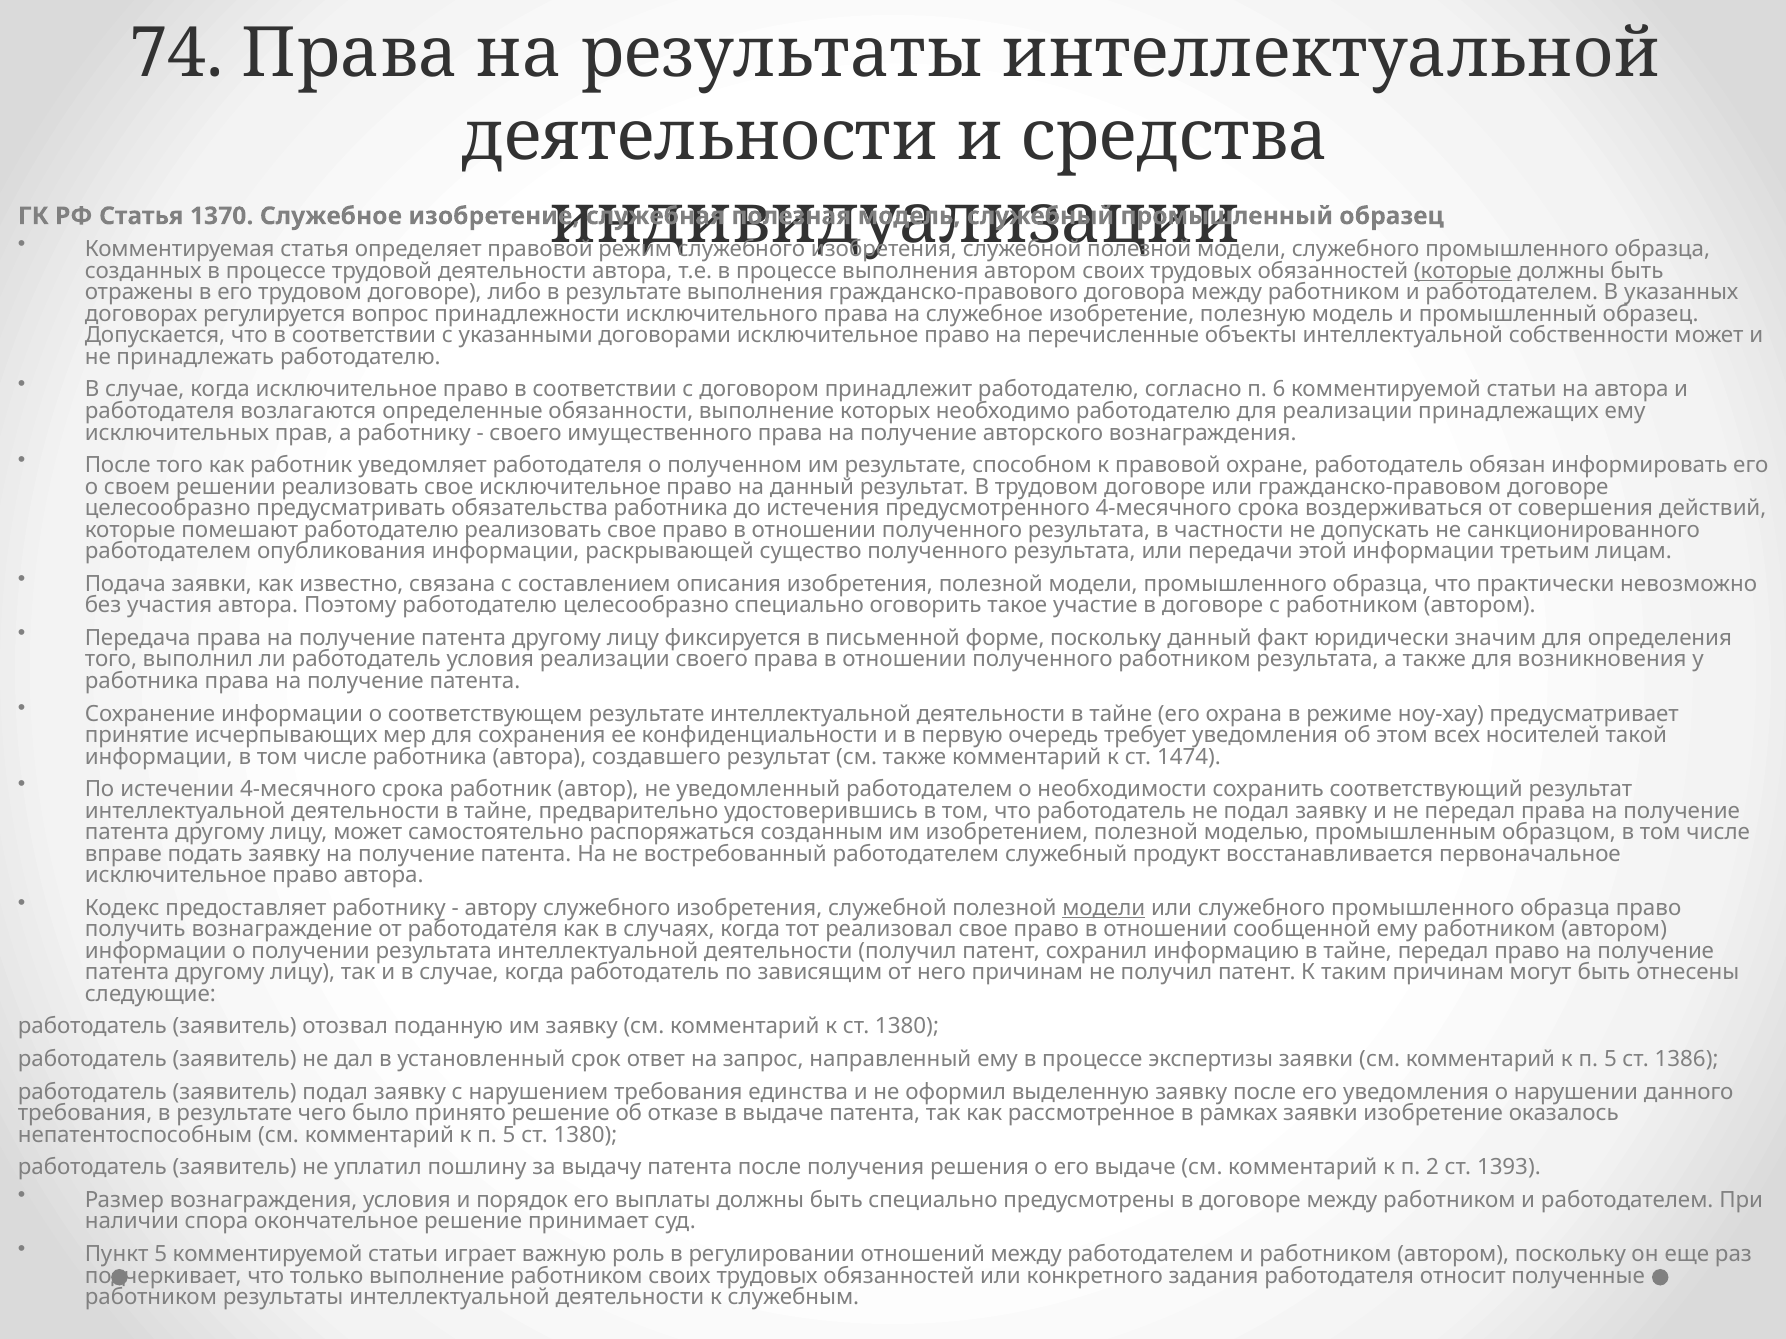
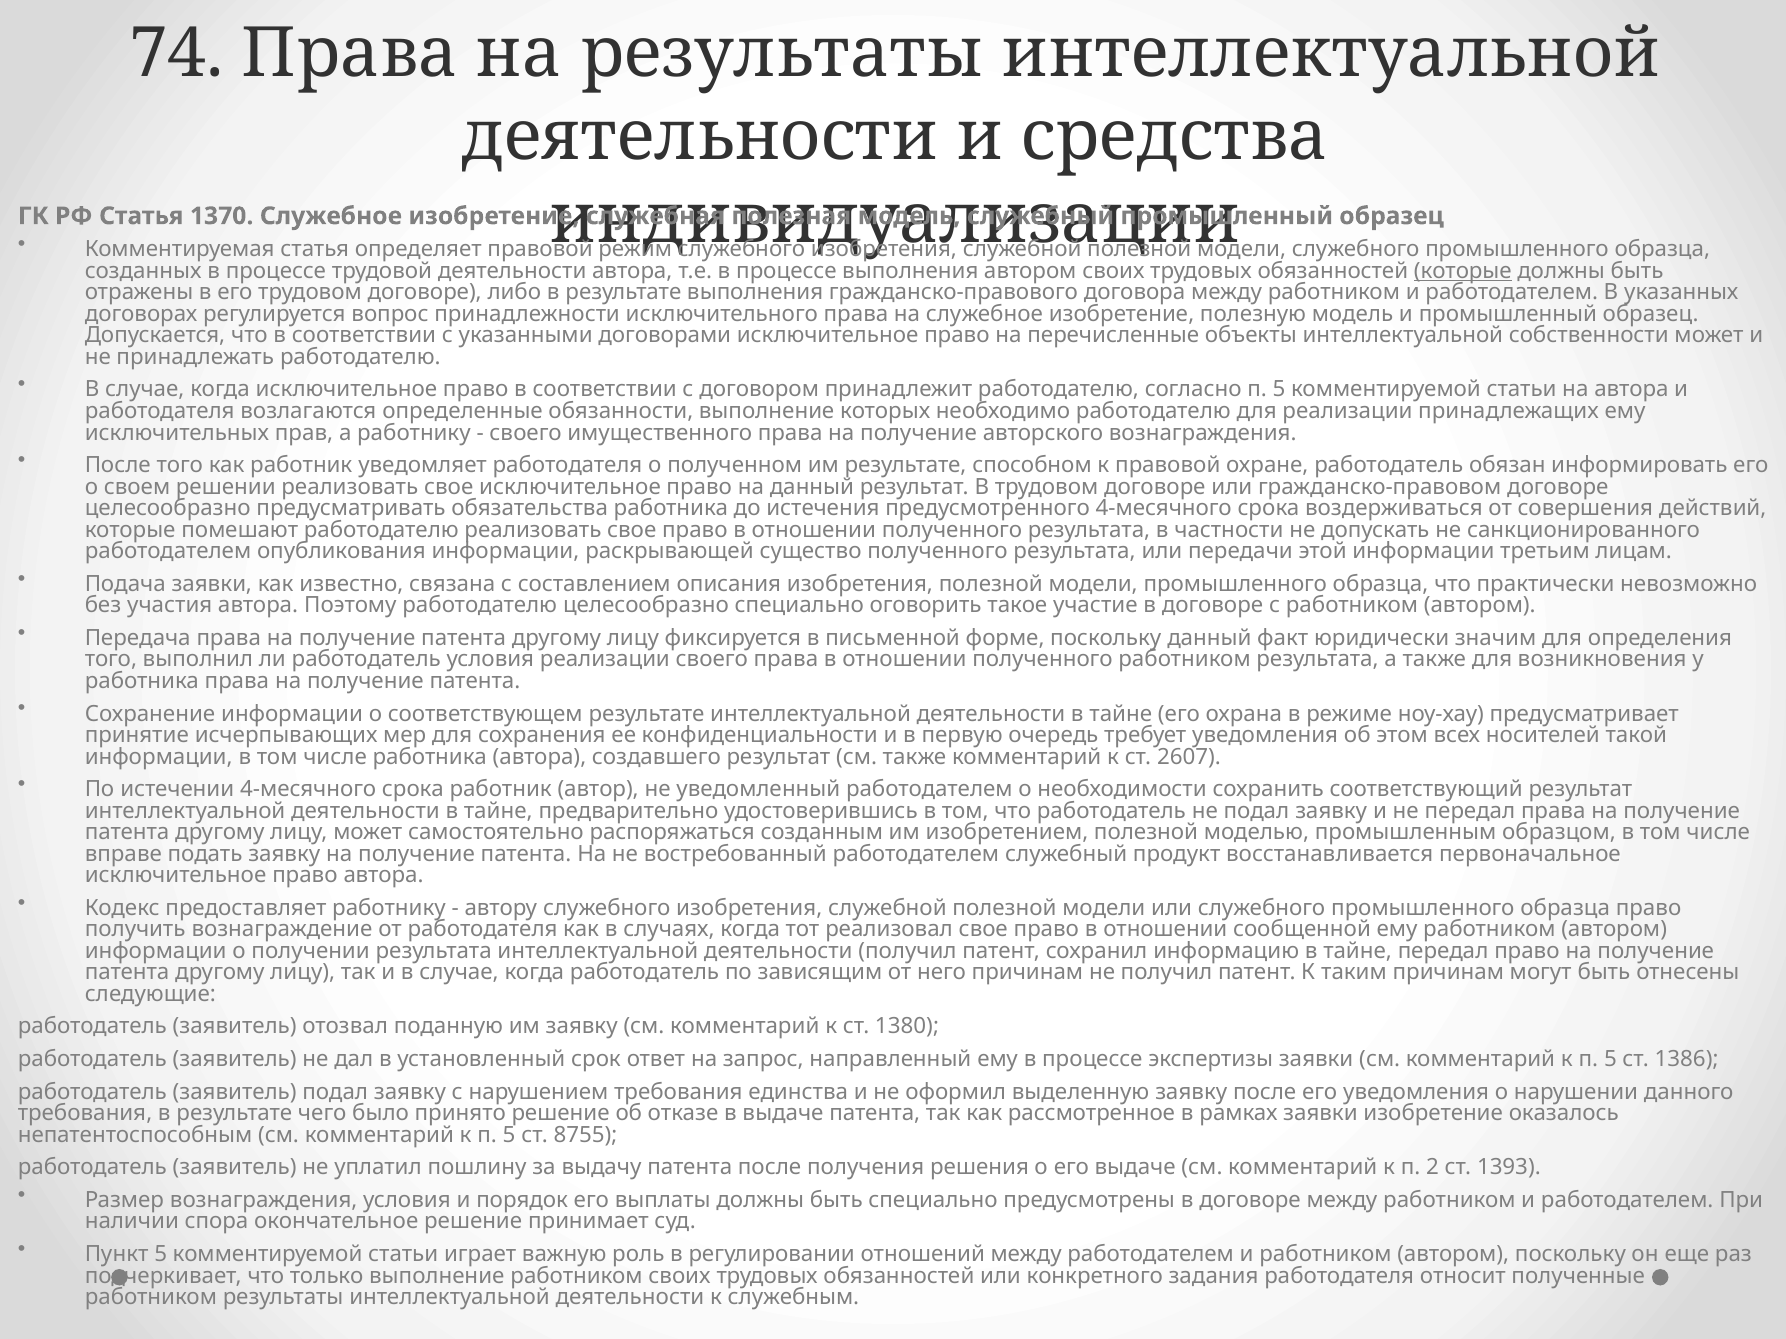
согласно п 6: 6 -> 5
1474: 1474 -> 2607
модели at (1104, 908) underline: present -> none
5 ст 1380: 1380 -> 8755
